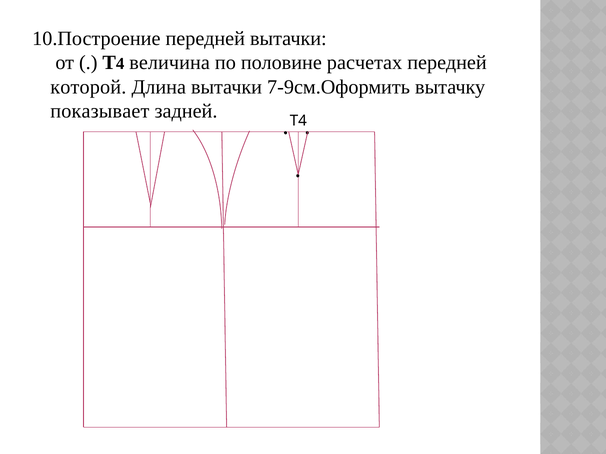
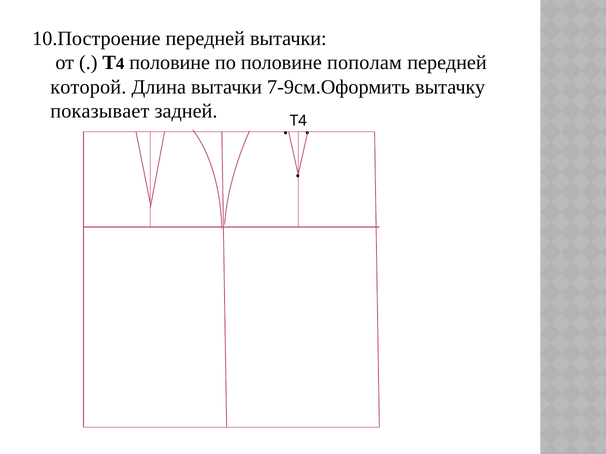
величина at (170, 63): величина -> половине
расчетах: расчетах -> пополам
